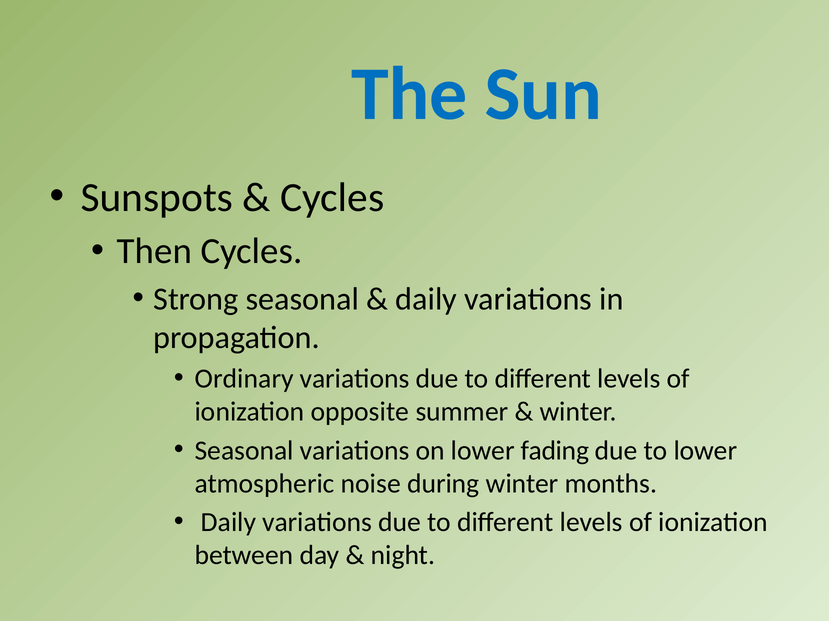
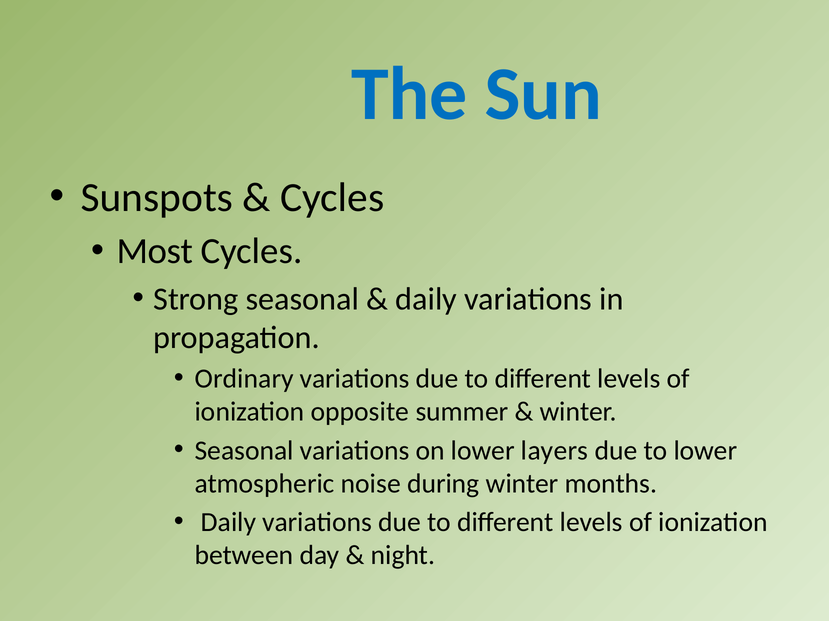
Then: Then -> Most
fading: fading -> layers
